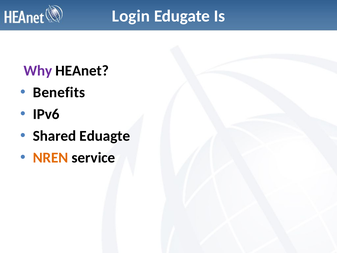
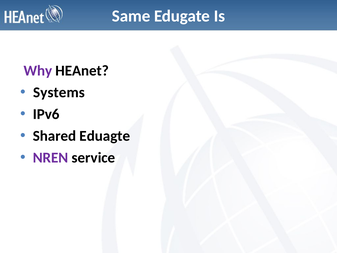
Login: Login -> Same
Benefits: Benefits -> Systems
NREN colour: orange -> purple
